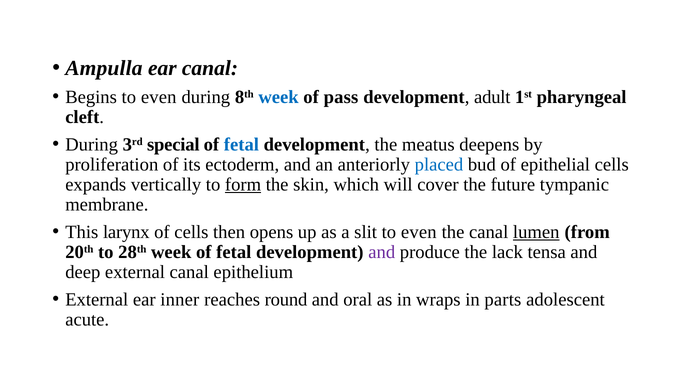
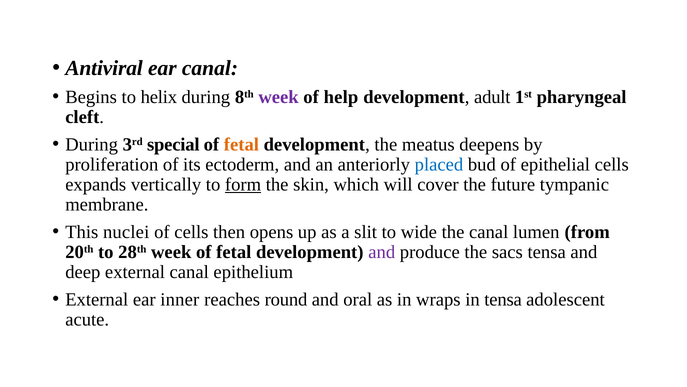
Ampulla: Ampulla -> Antiviral
Begins to even: even -> helix
week at (279, 97) colour: blue -> purple
pass: pass -> help
fetal at (241, 144) colour: blue -> orange
larynx: larynx -> nuclei
slit to even: even -> wide
lumen underline: present -> none
lack: lack -> sacs
in parts: parts -> tensa
